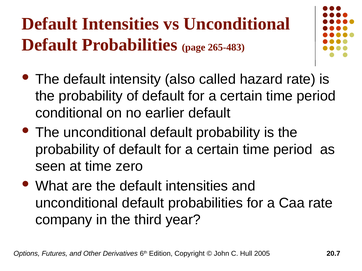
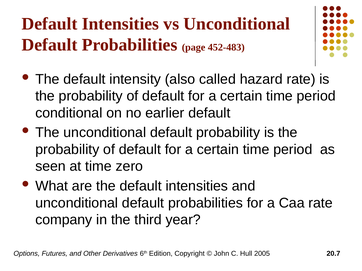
265-483: 265-483 -> 452-483
